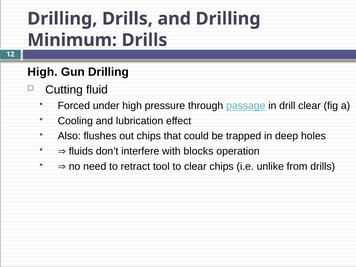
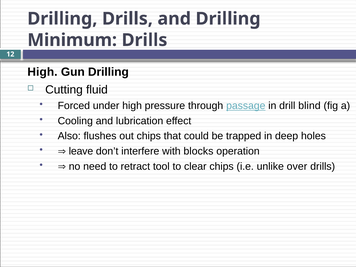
drill clear: clear -> blind
fluids: fluids -> leave
from: from -> over
